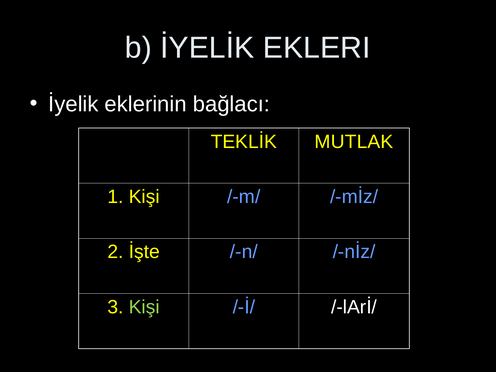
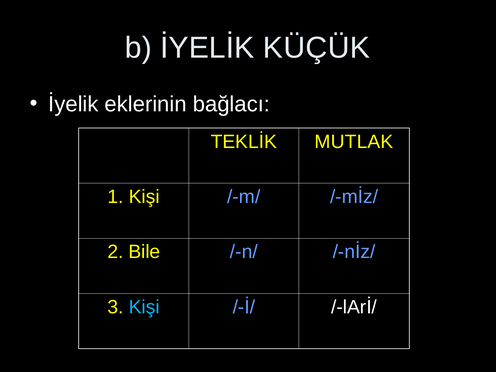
EKLERI: EKLERI -> KÜÇÜK
İşte: İşte -> Bile
Kişi at (144, 307) colour: light green -> light blue
